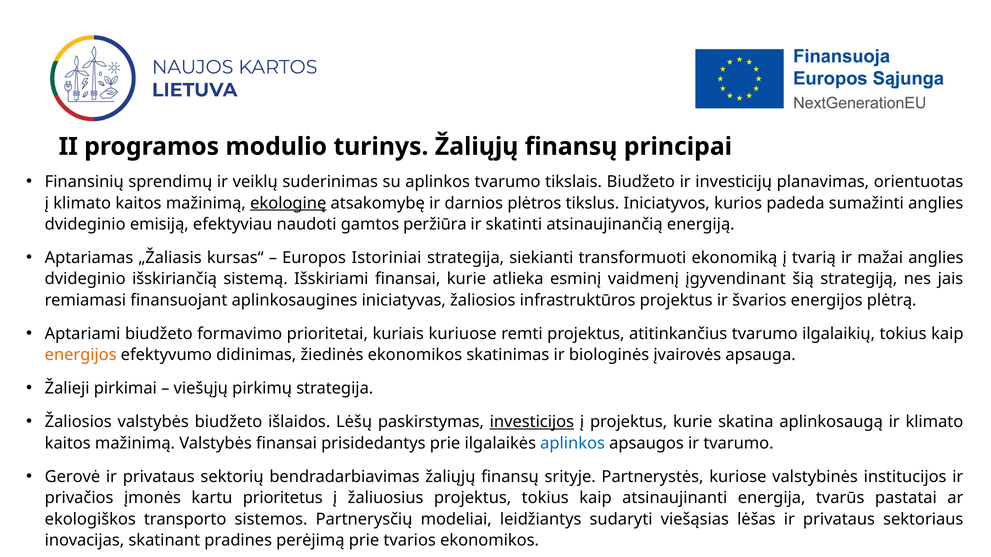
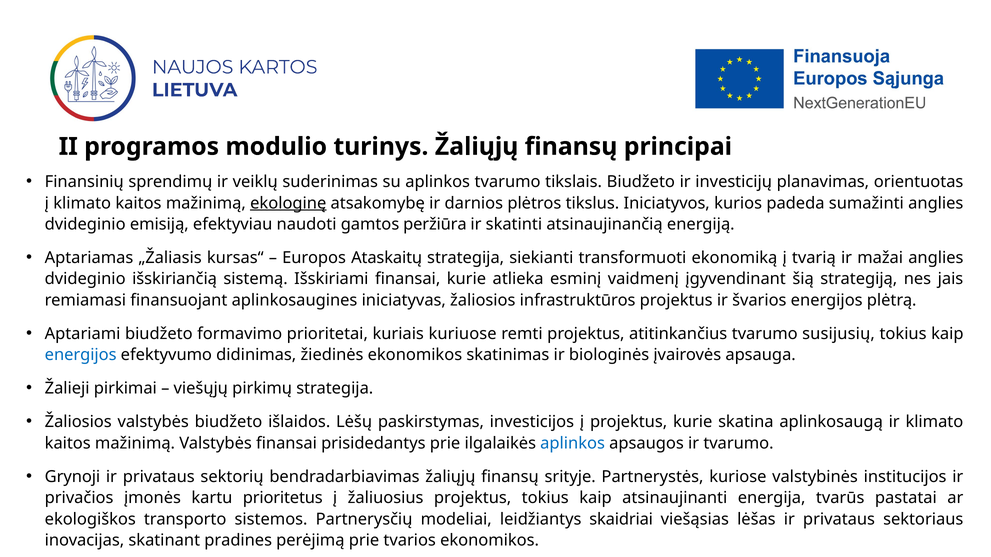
Istoriniai: Istoriniai -> Ataskaitų
ilgalaikių: ilgalaikių -> susijusių
energijos at (81, 355) colour: orange -> blue
investicijos underline: present -> none
Gerovė: Gerovė -> Grynoji
sudaryti: sudaryti -> skaidriai
